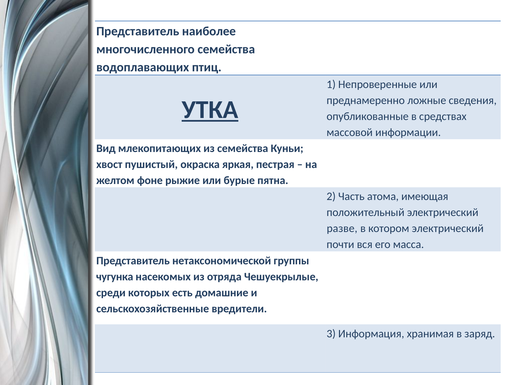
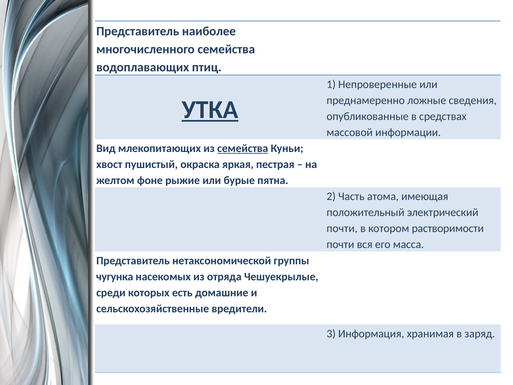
семейства at (243, 148) underline: none -> present
разве at (342, 228): разве -> почти
котором электрический: электрический -> растворимости
